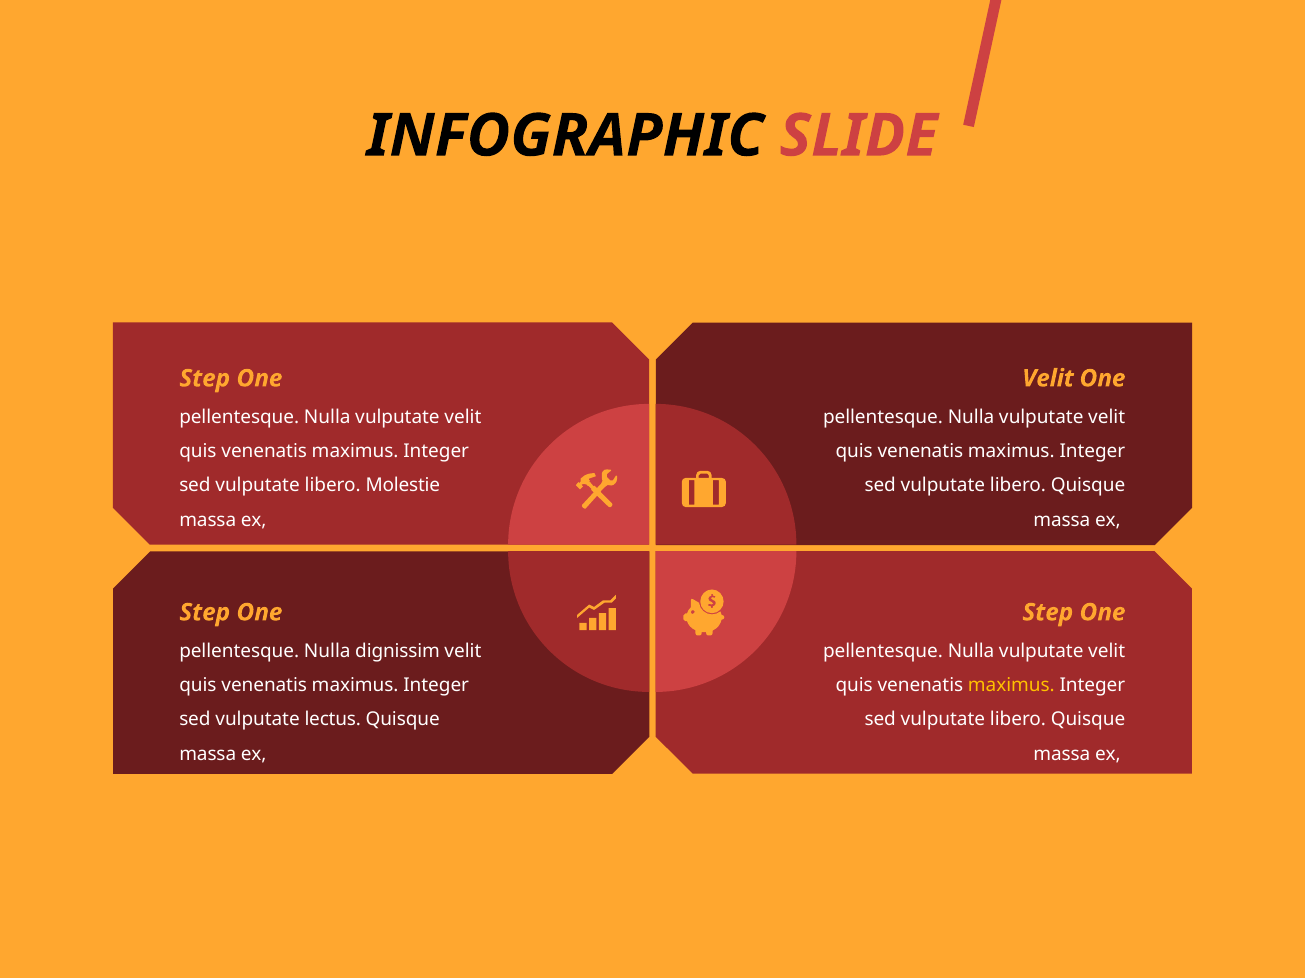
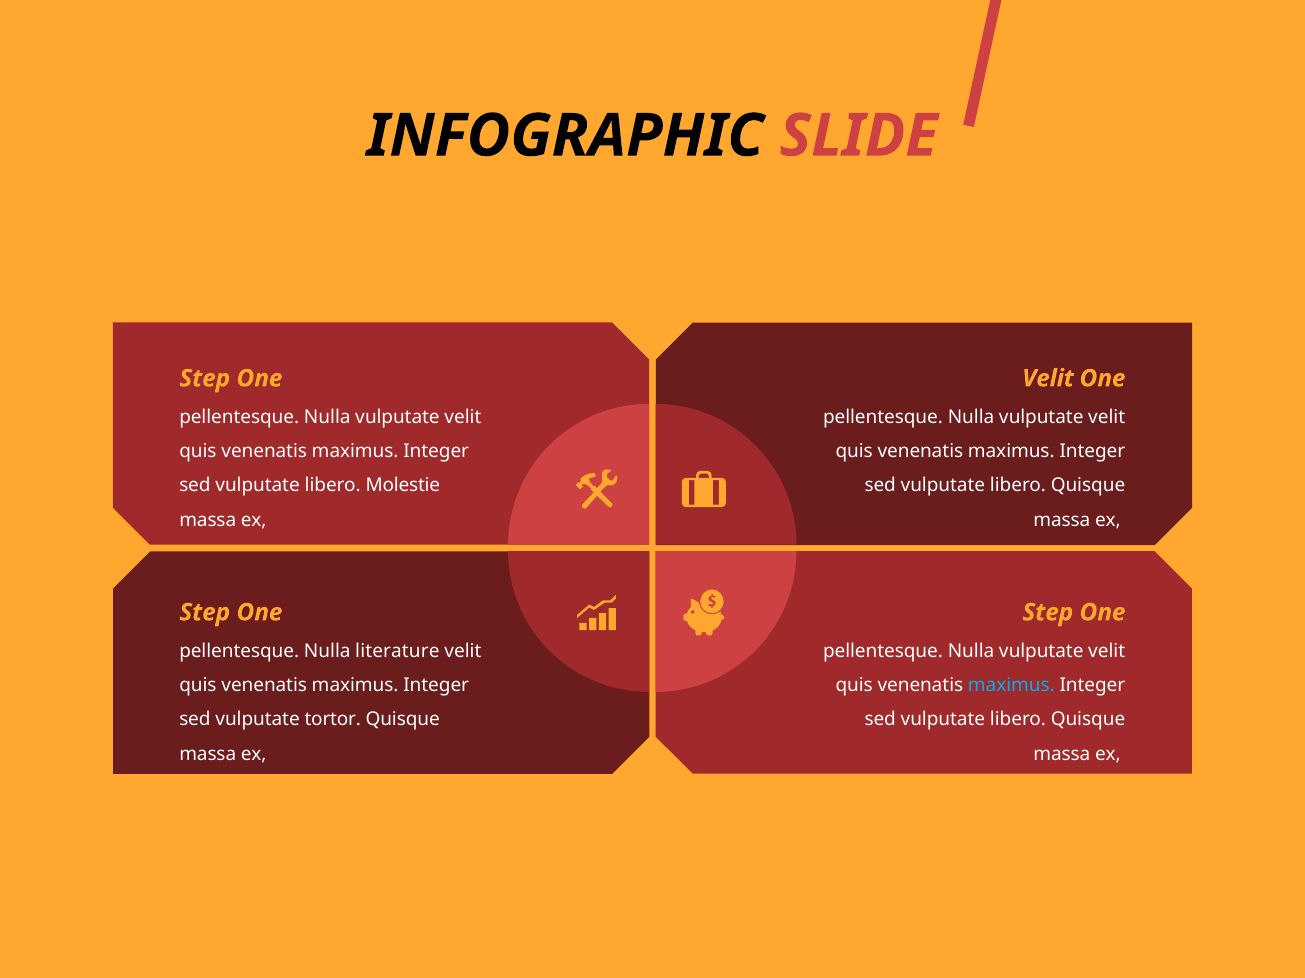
dignissim: dignissim -> literature
maximus at (1011, 686) colour: yellow -> light blue
lectus: lectus -> tortor
